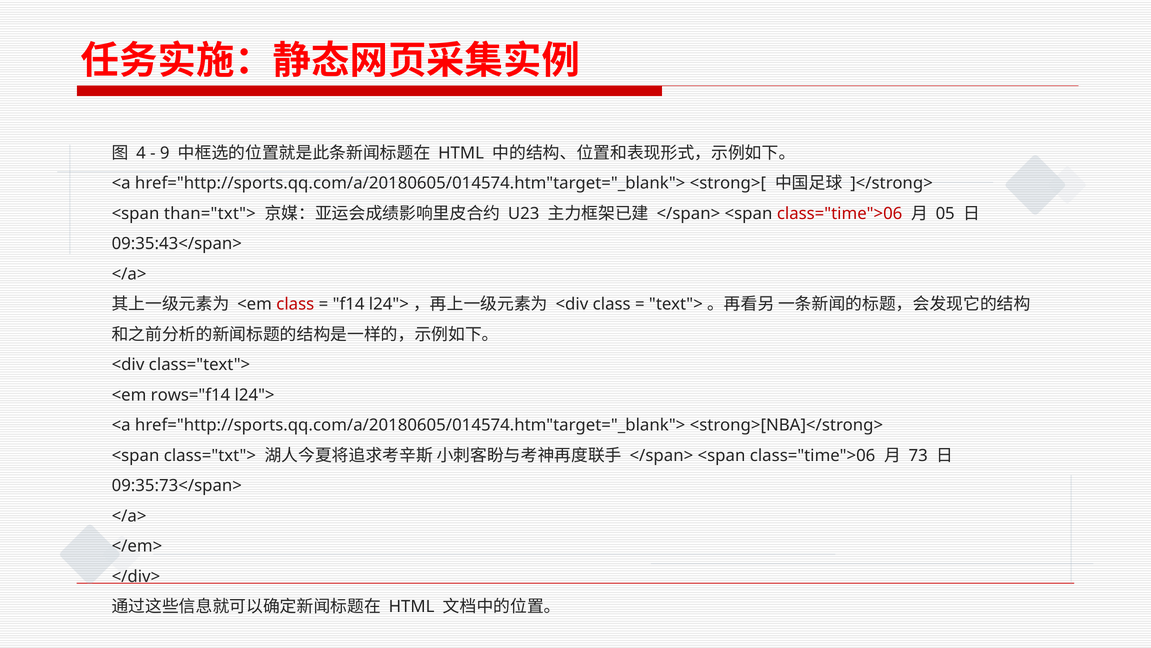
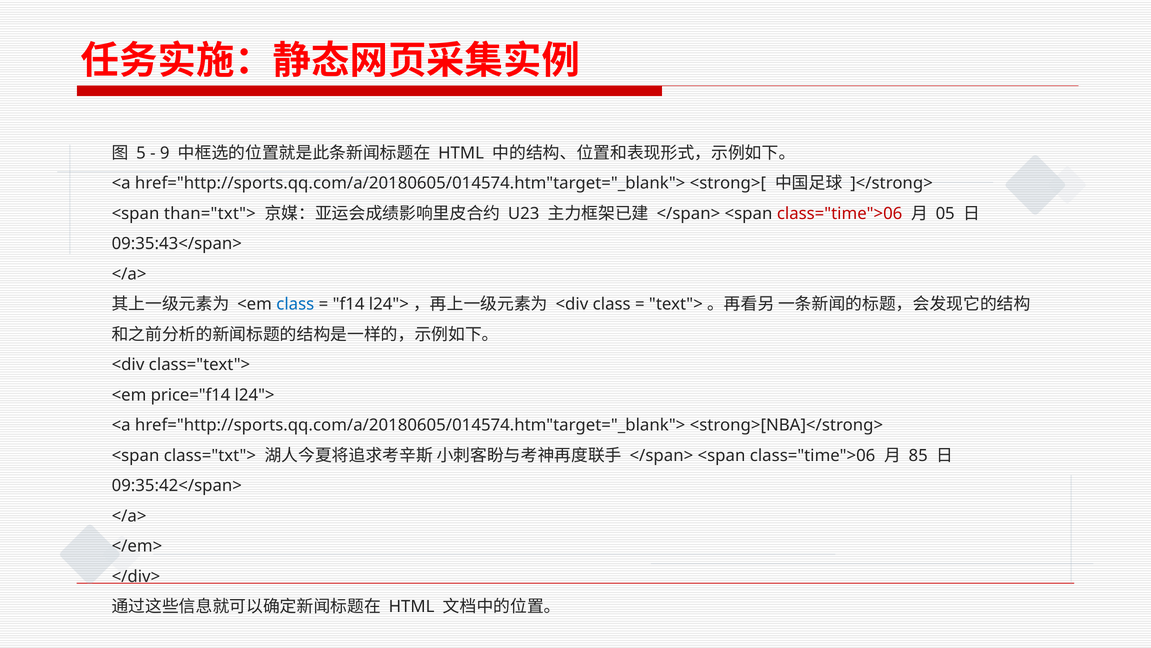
4: 4 -> 5
class at (295, 304) colour: red -> blue
rows="f14: rows="f14 -> price="f14
73: 73 -> 85
09:35:73</span>: 09:35:73</span> -> 09:35:42</span>
